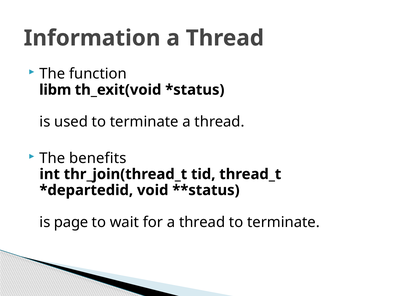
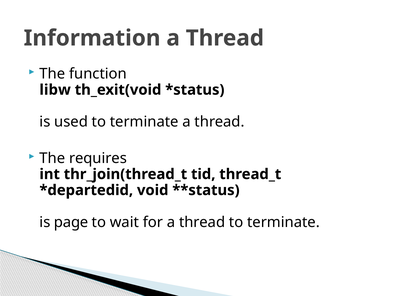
libm: libm -> libw
benefits: benefits -> requires
